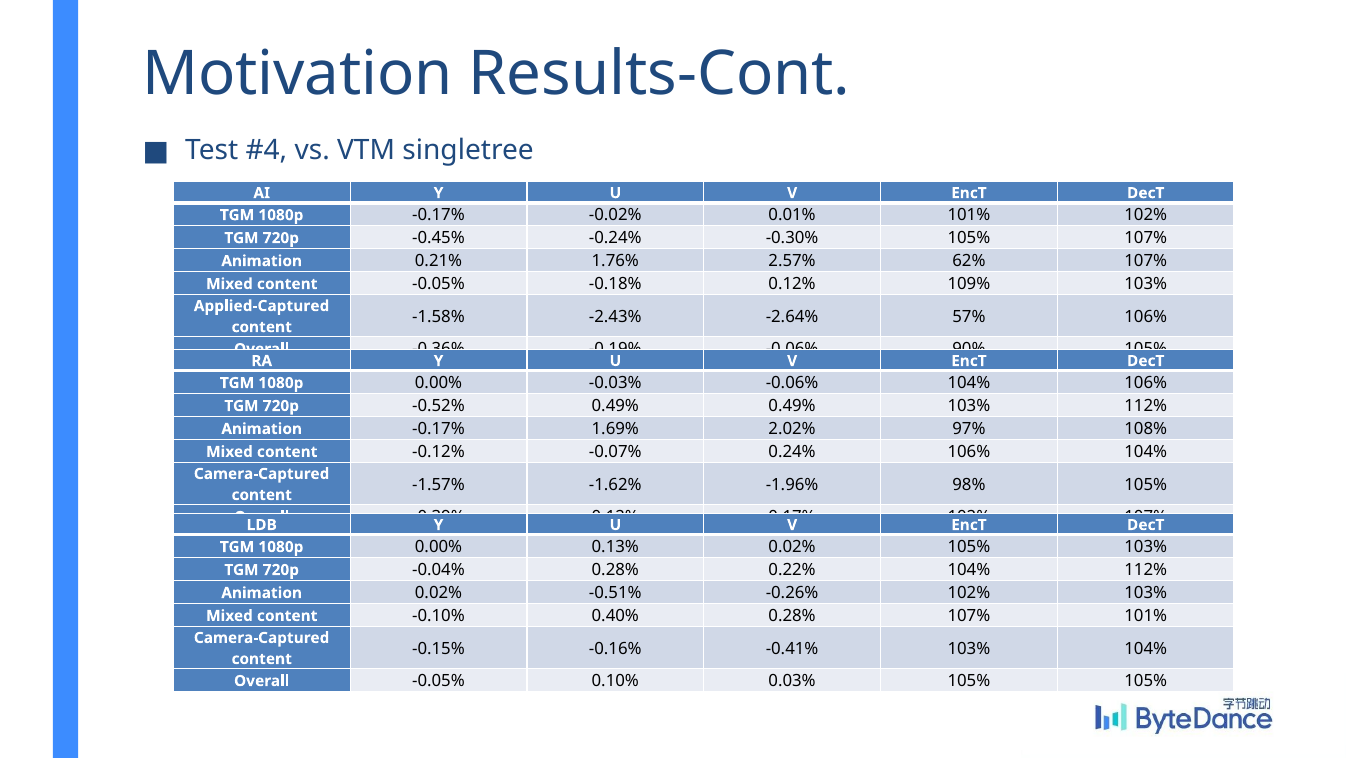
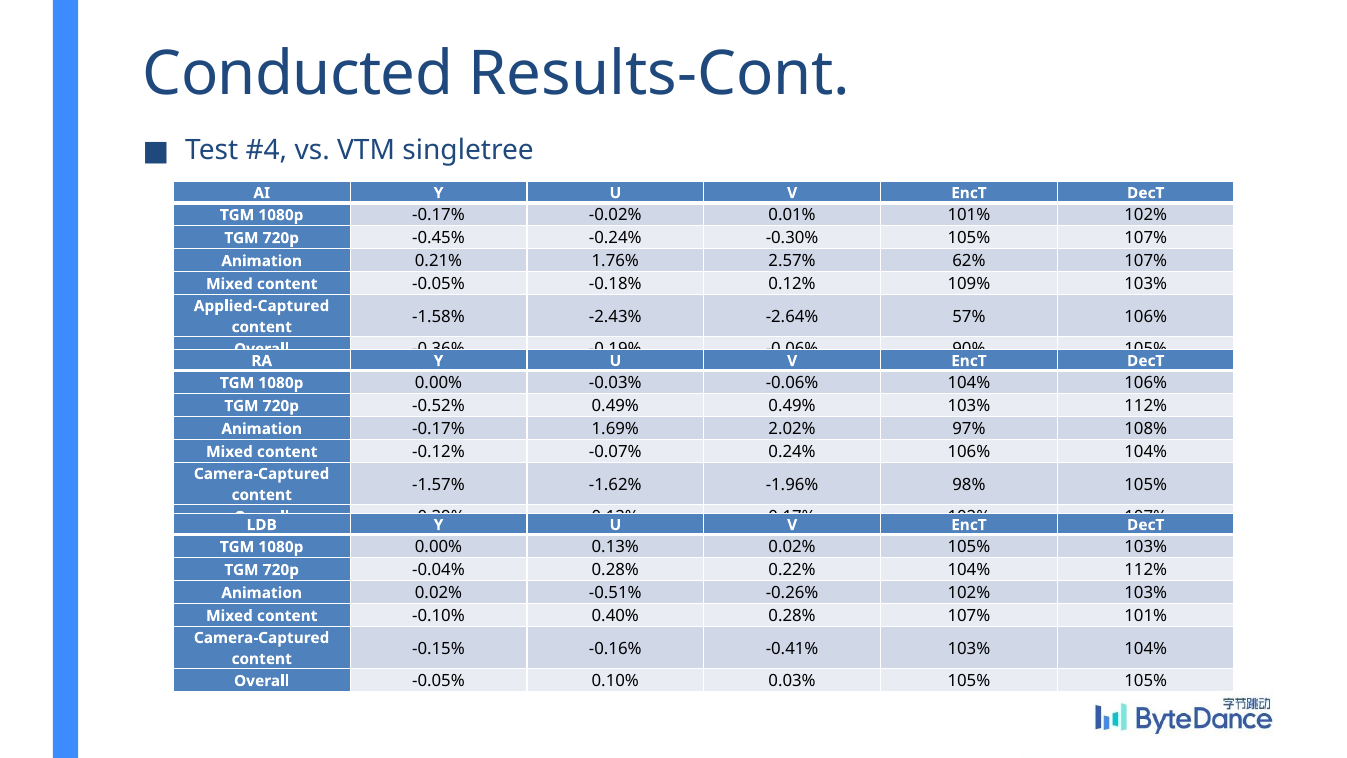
Motivation: Motivation -> Conducted
